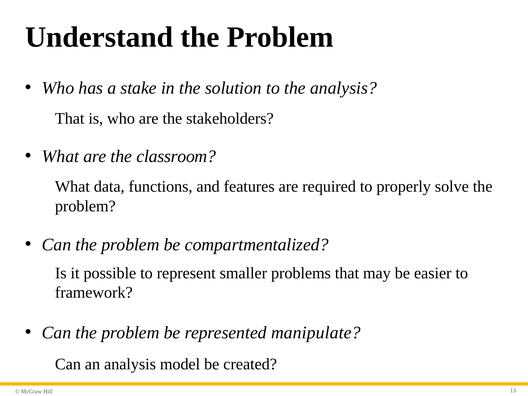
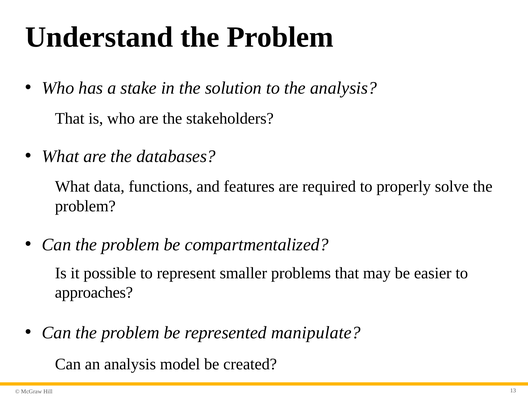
classroom: classroom -> databases
framework: framework -> approaches
